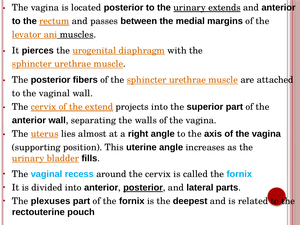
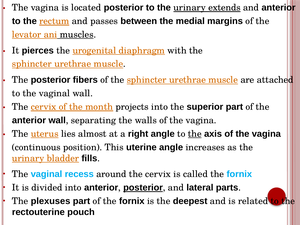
extend: extend -> month
the at (195, 134) underline: none -> present
supporting: supporting -> continuous
